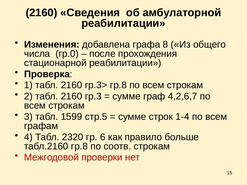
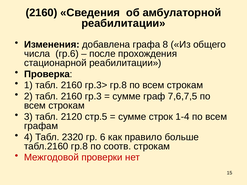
гр.0: гр.0 -> гр.6
4,2,6,7: 4,2,6,7 -> 7,6,7,5
1599: 1599 -> 2120
